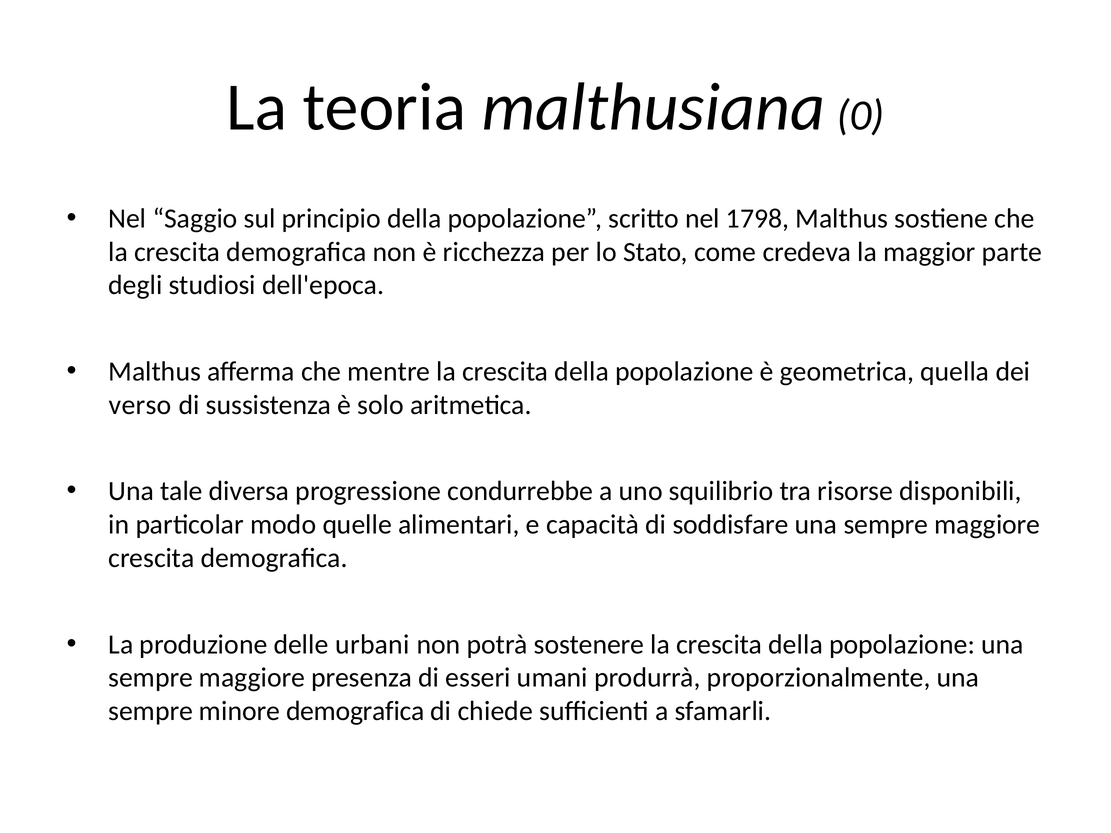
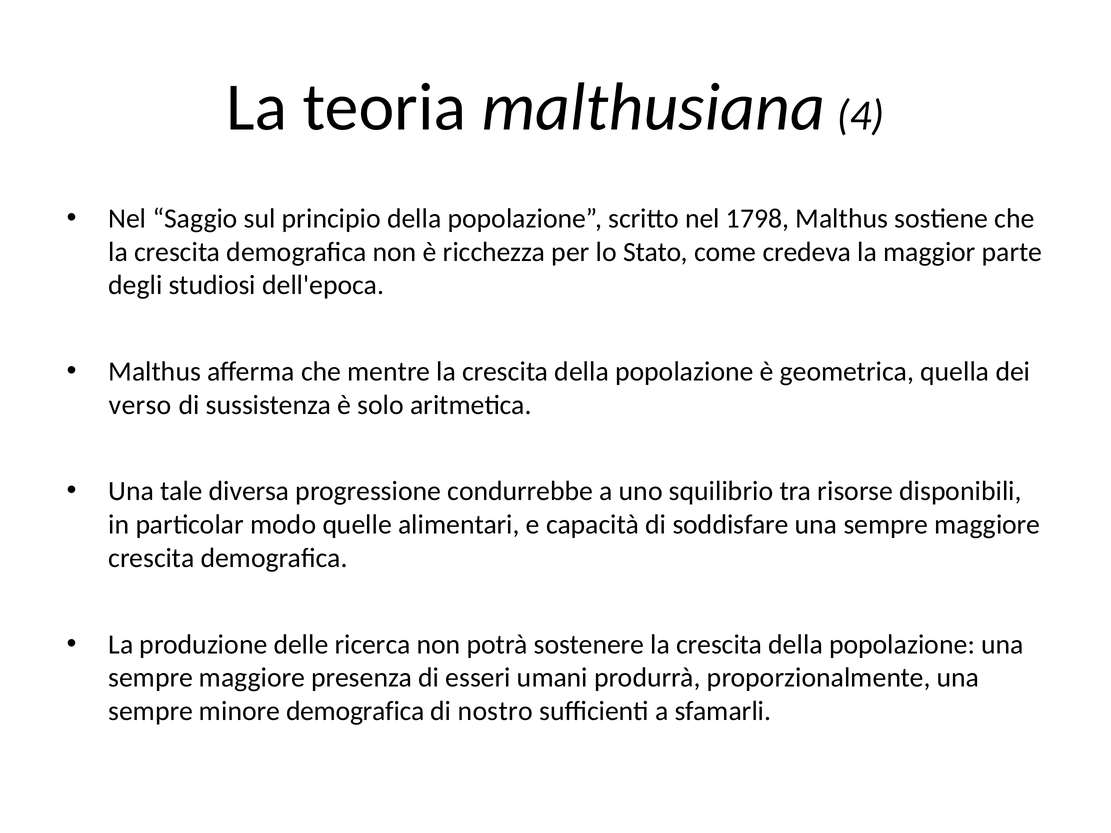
0: 0 -> 4
urbani: urbani -> ricerca
chiede: chiede -> nostro
